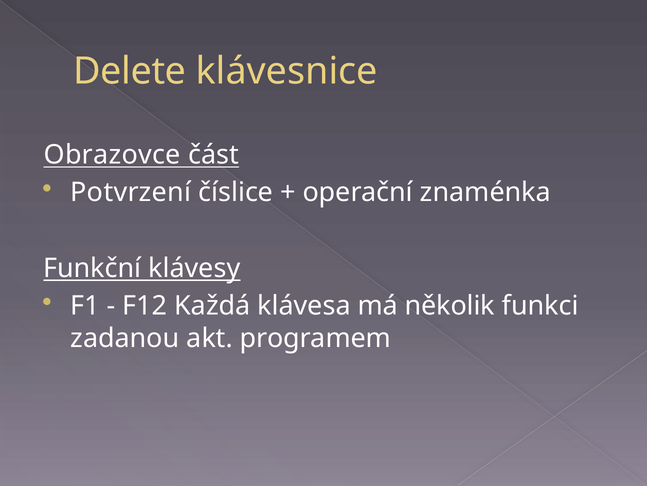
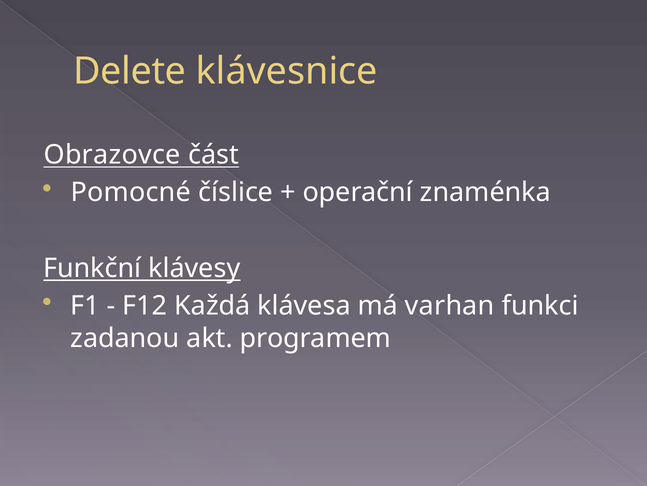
Potvrzení: Potvrzení -> Pomocné
několik: několik -> varhan
